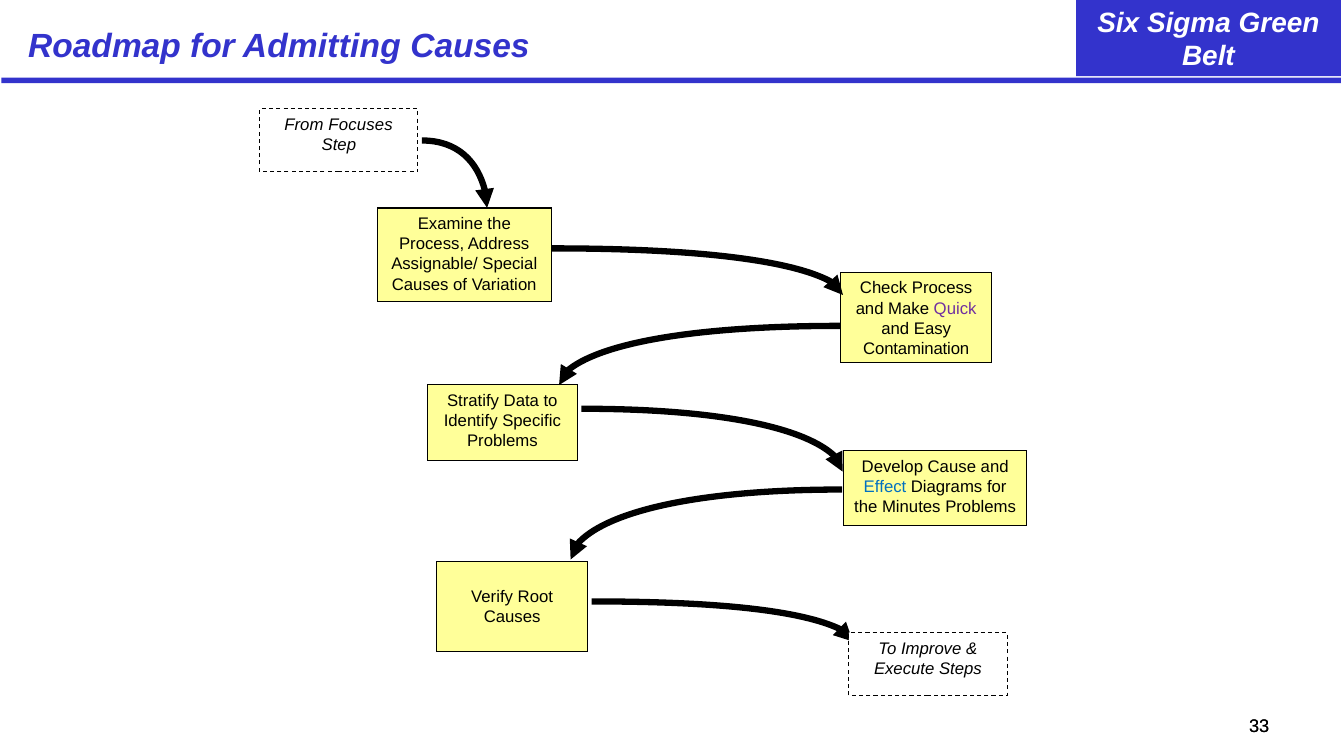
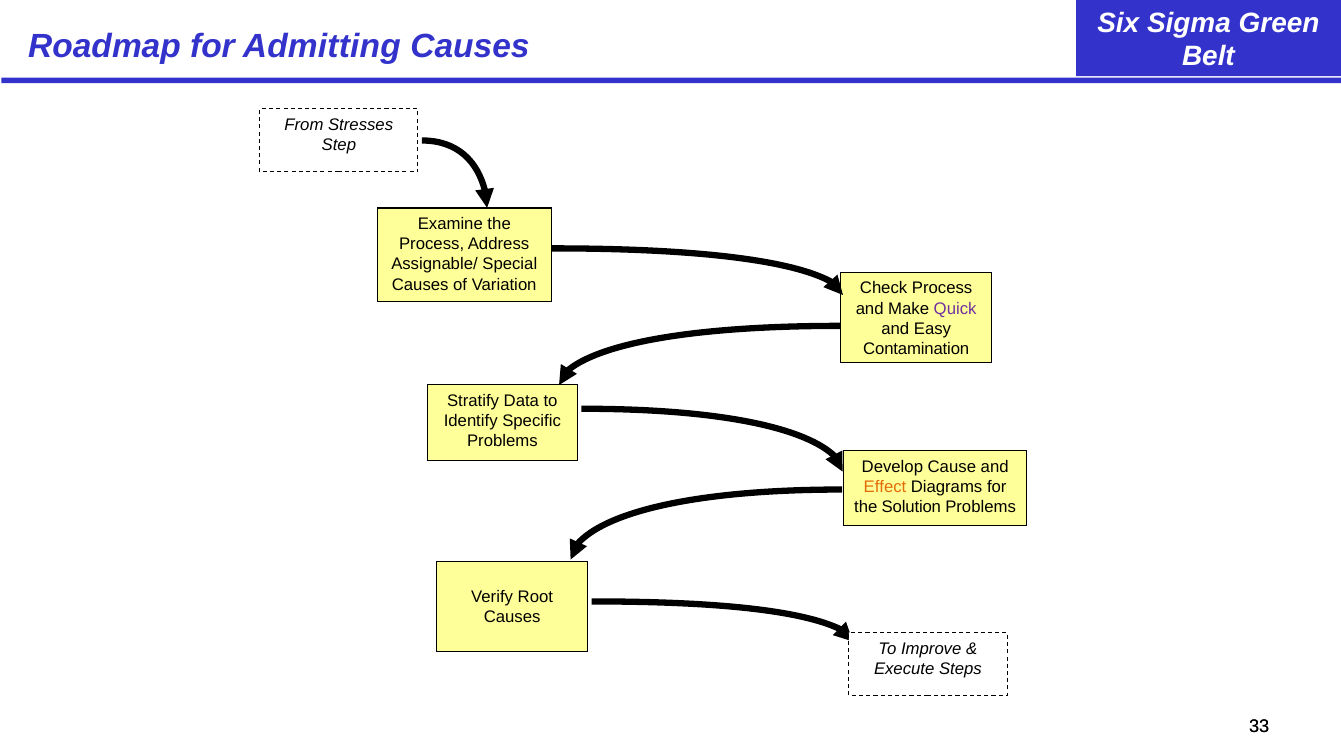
Focuses: Focuses -> Stresses
Effect colour: blue -> orange
Minutes: Minutes -> Solution
